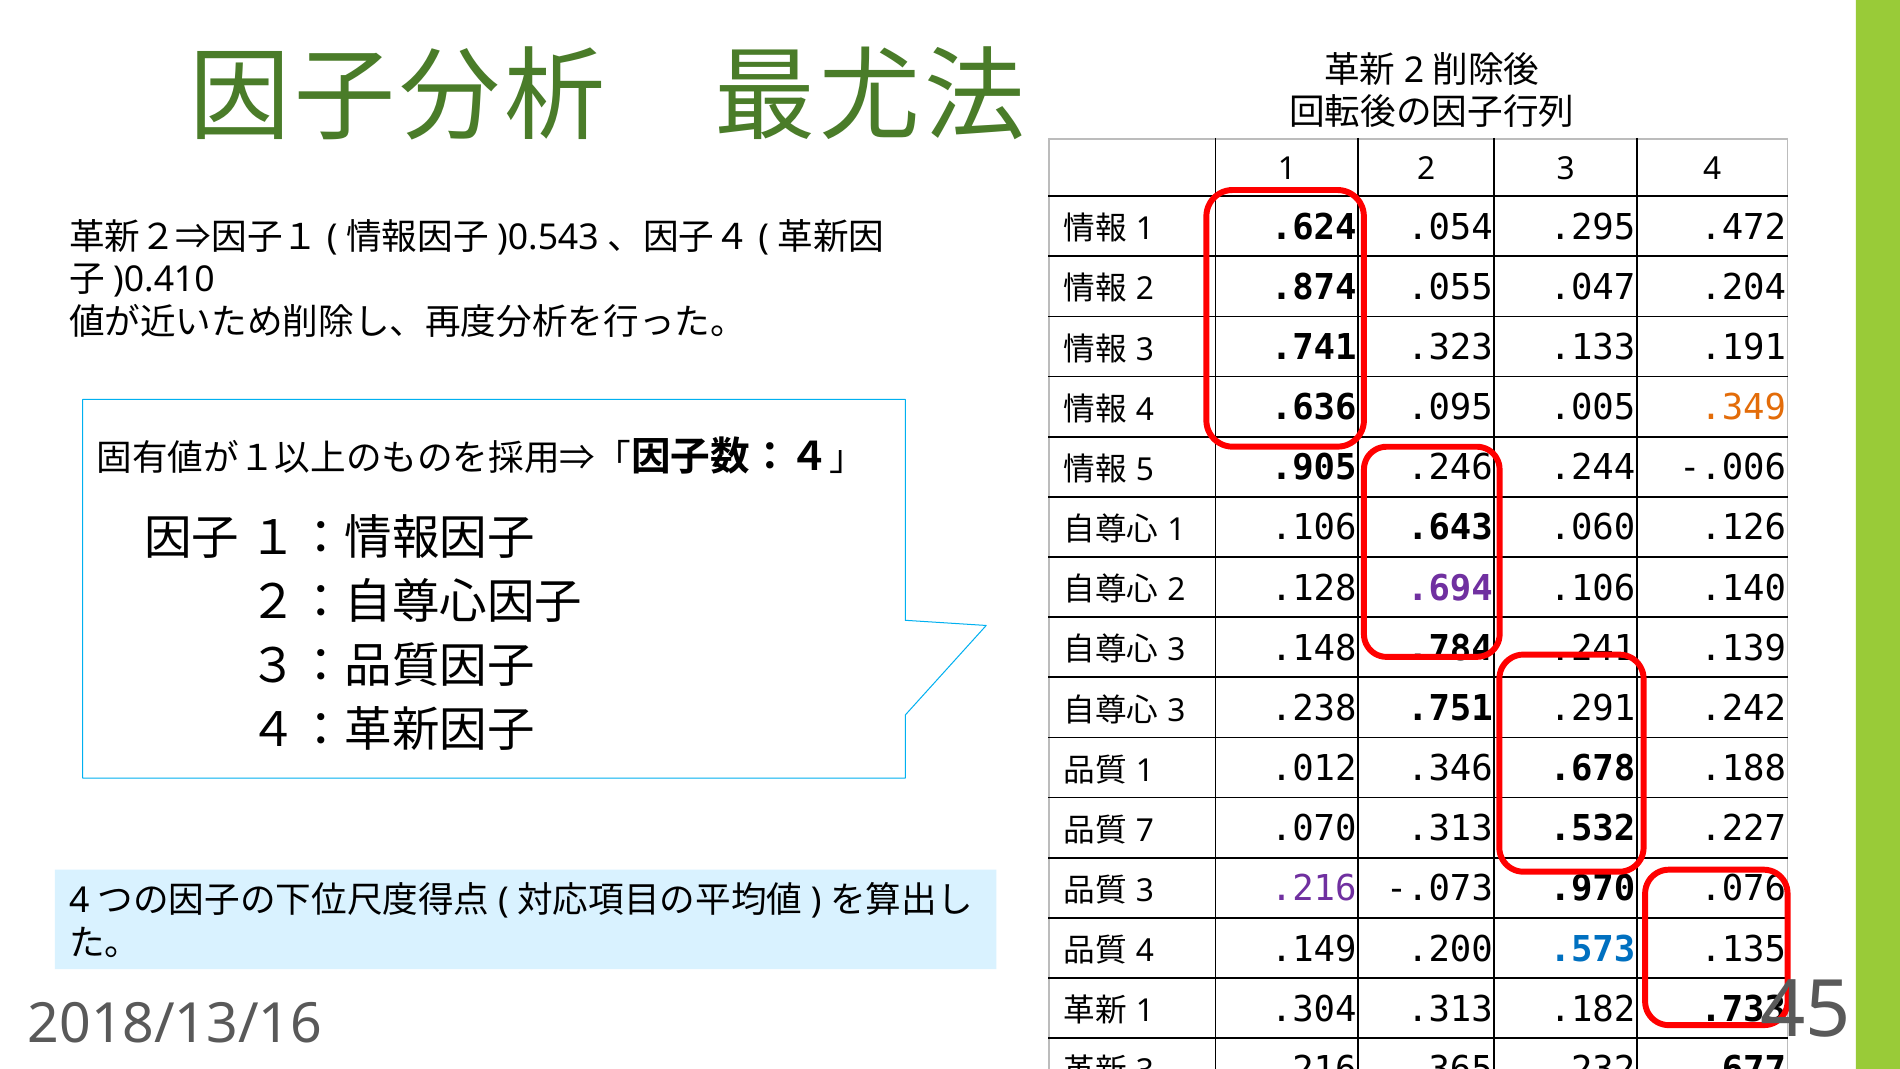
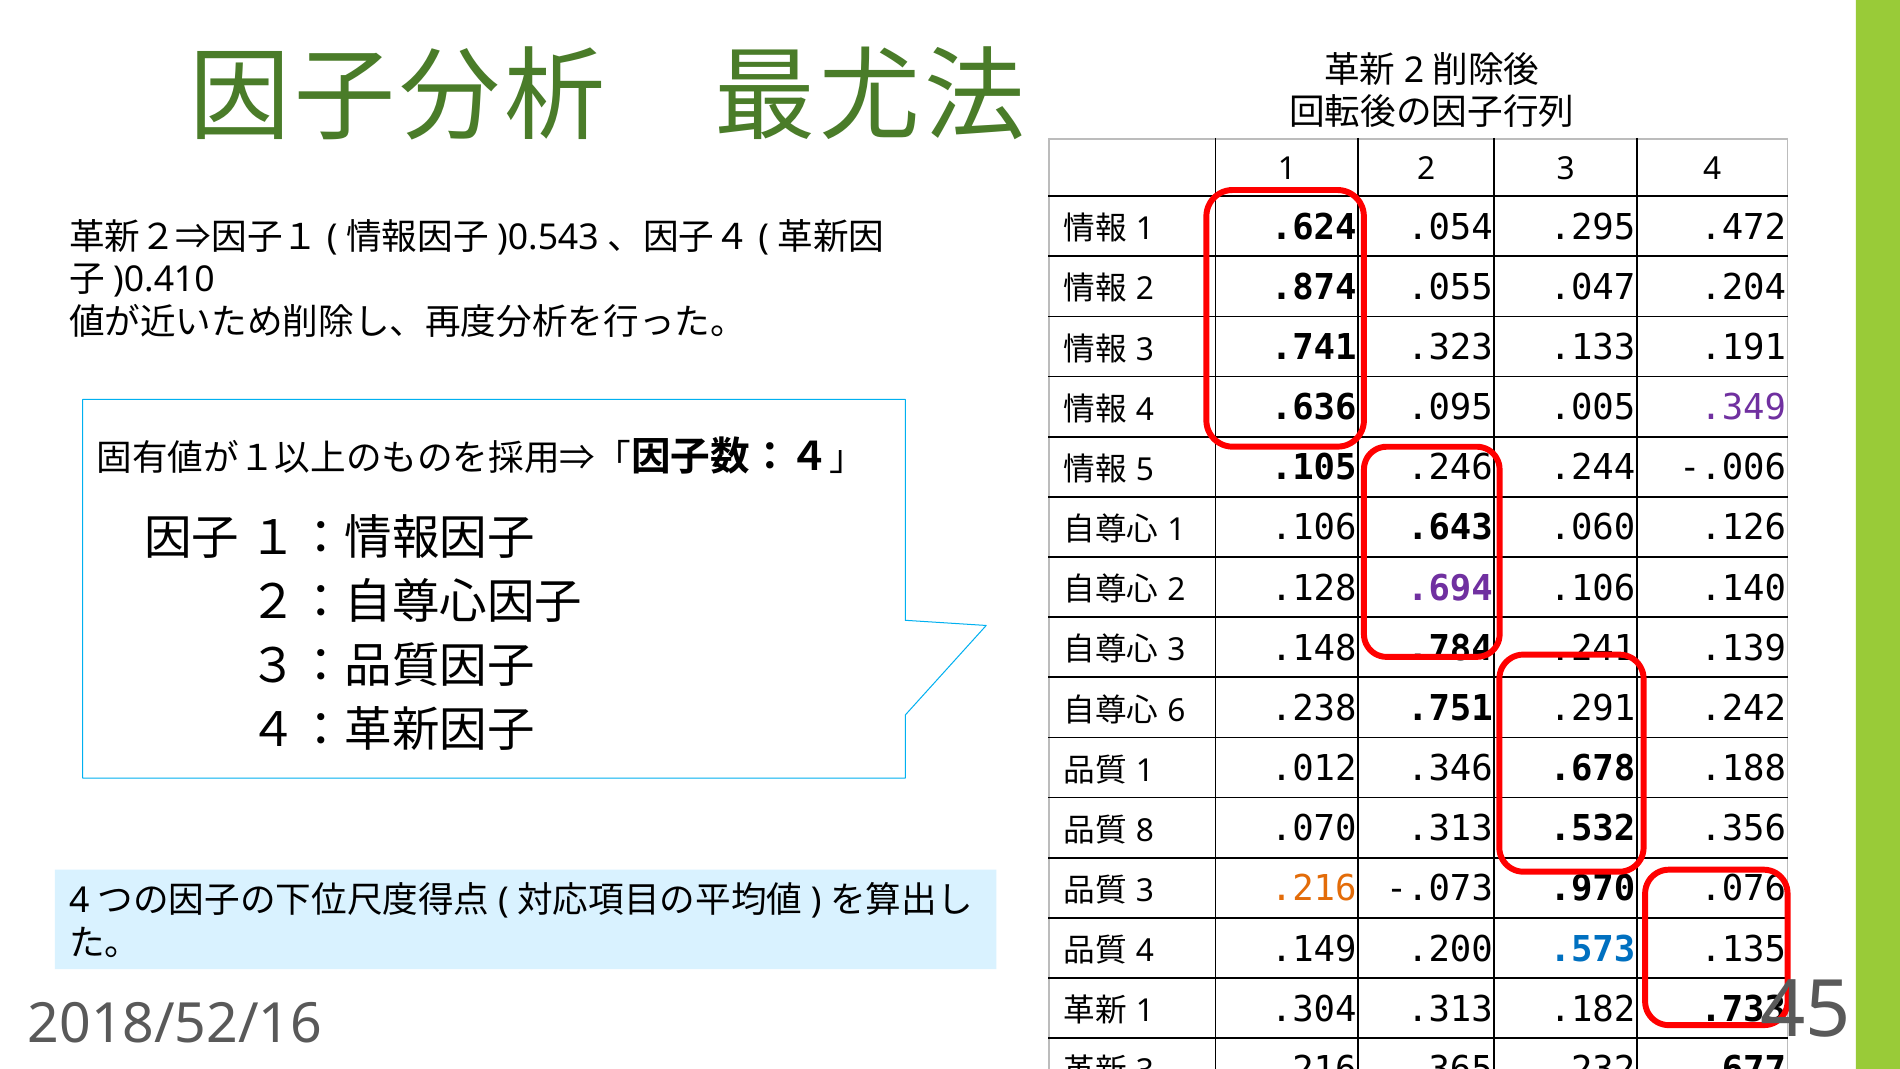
.349 colour: orange -> purple
.905: .905 -> .105
3 at (1176, 710): 3 -> 6
7: 7 -> 8
.227: .227 -> .356
.216 at (1314, 889) colour: purple -> orange
2018/13/16: 2018/13/16 -> 2018/52/16
